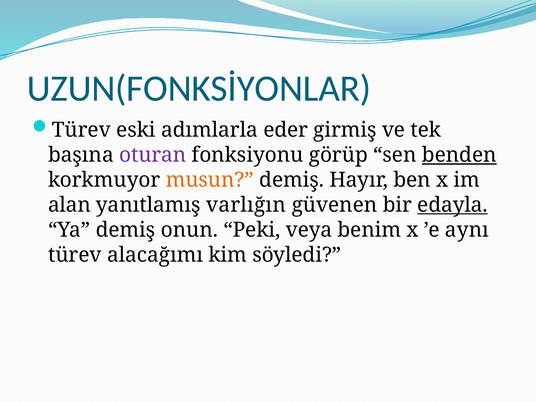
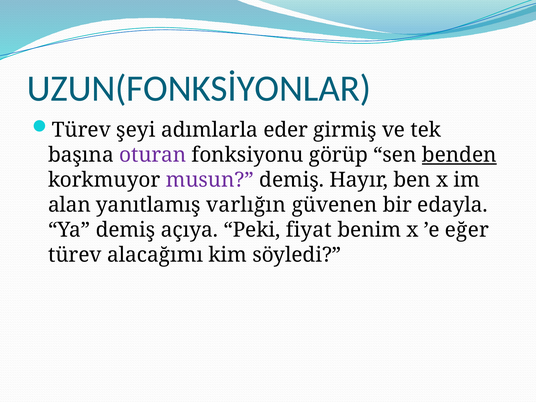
eski: eski -> şeyi
musun colour: orange -> purple
edayla underline: present -> none
onun: onun -> açıya
veya: veya -> fiyat
aynı: aynı -> eğer
